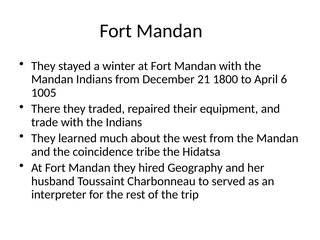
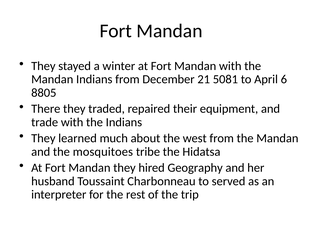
1800: 1800 -> 5081
1005: 1005 -> 8805
coincidence: coincidence -> mosquitoes
